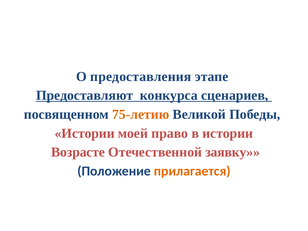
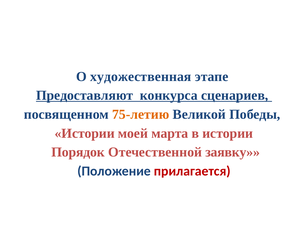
предоставления: предоставления -> художественная
право: право -> марта
Возрасте: Возрасте -> Порядок
прилагается colour: orange -> red
